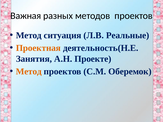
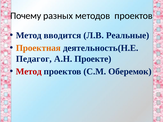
Важная: Важная -> Почему
ситуация: ситуация -> вводится
Занятия: Занятия -> Педагог
Метод at (29, 72) colour: orange -> red
